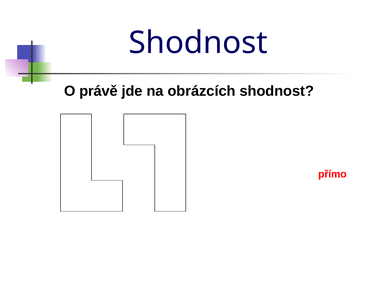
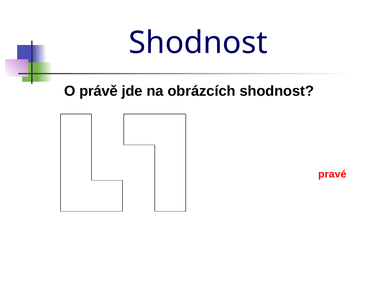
přímo: přímo -> pravé
